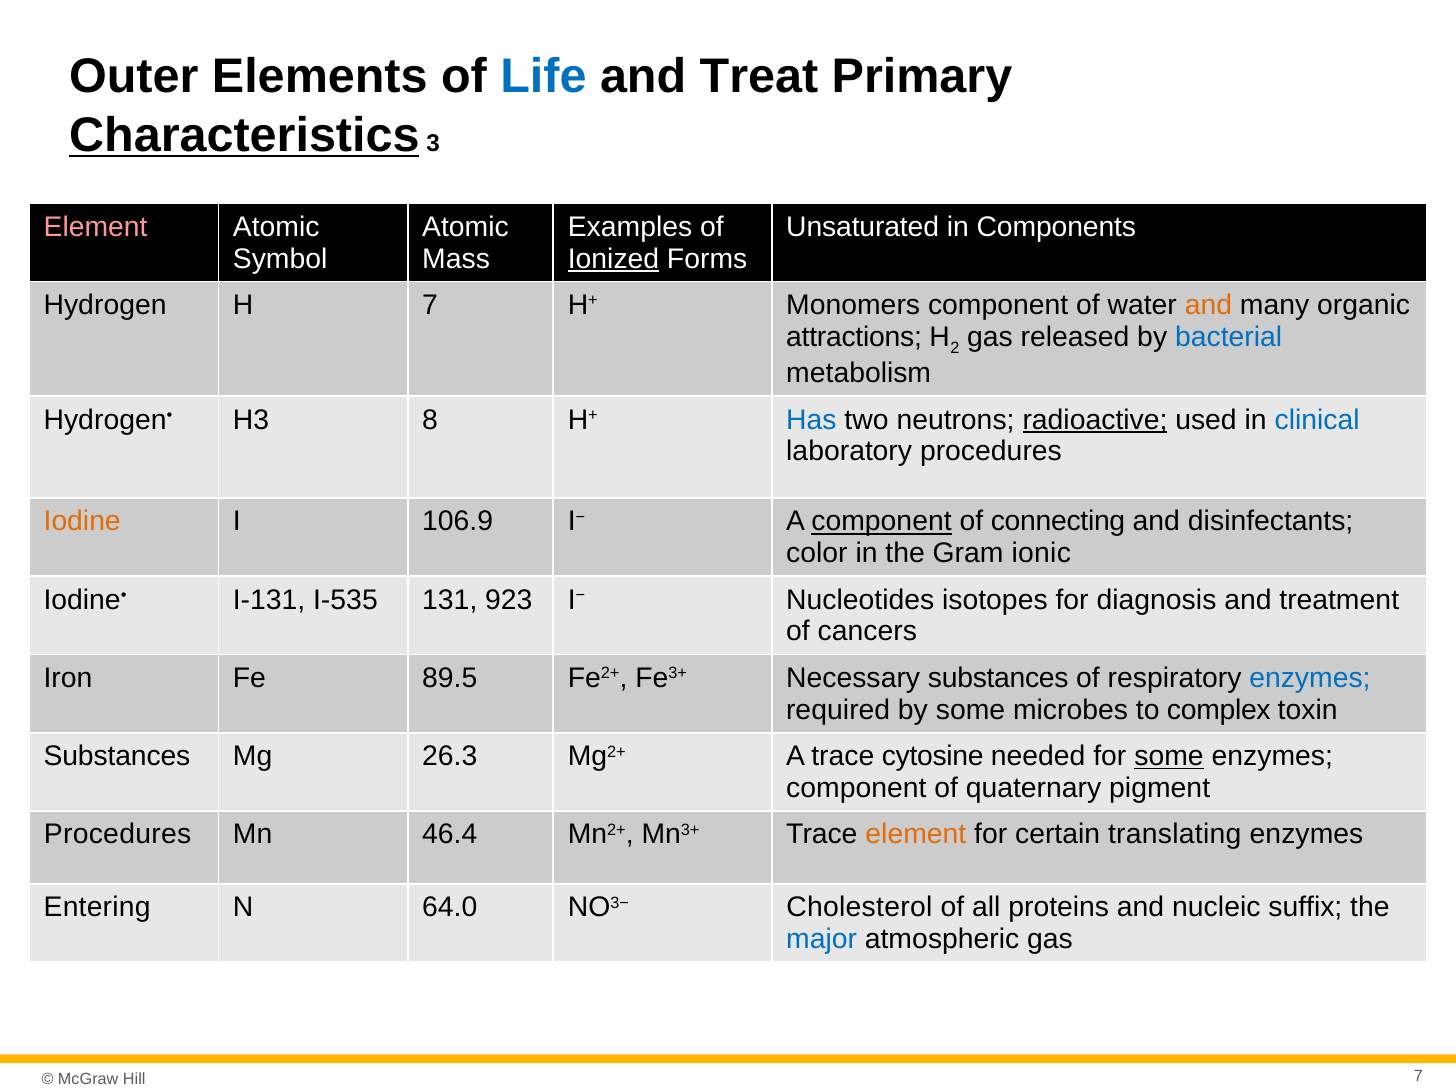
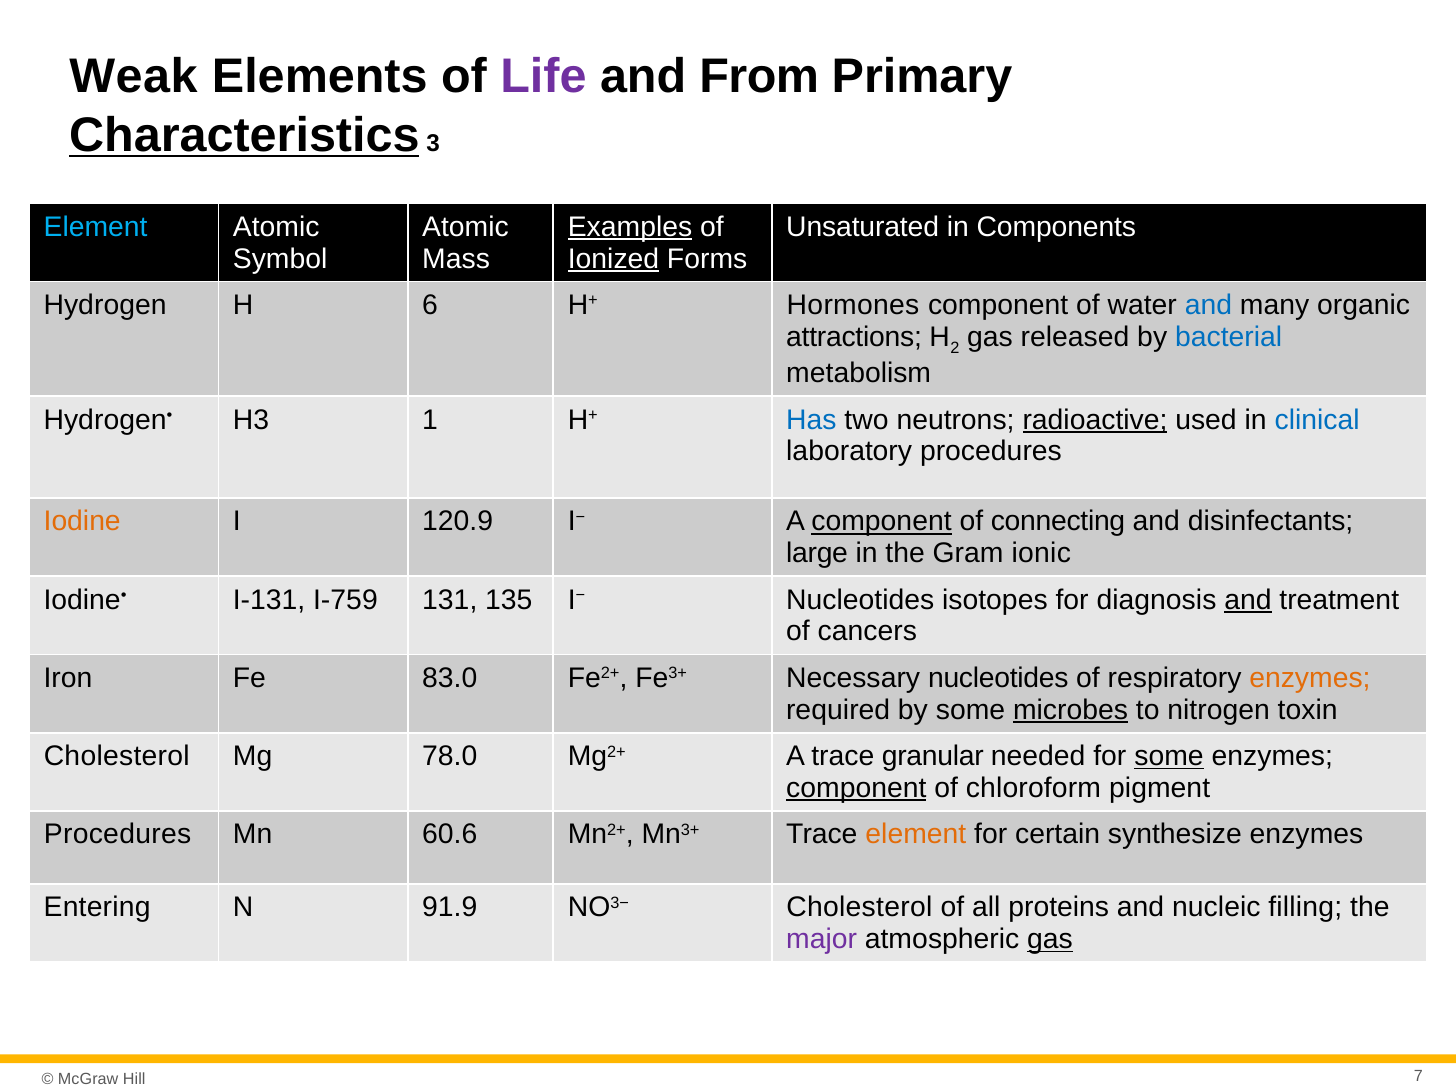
Outer: Outer -> Weak
Life colour: blue -> purple
Treat: Treat -> From
Element at (96, 227) colour: pink -> light blue
Examples underline: none -> present
H 7: 7 -> 6
Monomers: Monomers -> Hormones
and at (1208, 305) colour: orange -> blue
8: 8 -> 1
106.9: 106.9 -> 120.9
color: color -> large
I-535: I-535 -> I-759
923: 923 -> 135
and at (1248, 600) underline: none -> present
89.5: 89.5 -> 83.0
Necessary substances: substances -> nucleotides
enzymes at (1310, 678) colour: blue -> orange
microbes underline: none -> present
complex: complex -> nitrogen
Substances at (117, 756): Substances -> Cholesterol
26.3: 26.3 -> 78.0
cytosine: cytosine -> granular
component at (856, 788) underline: none -> present
quaternary: quaternary -> chloroform
46.4: 46.4 -> 60.6
translating: translating -> synthesize
64.0: 64.0 -> 91.9
suffix: suffix -> filling
major colour: blue -> purple
gas at (1050, 939) underline: none -> present
